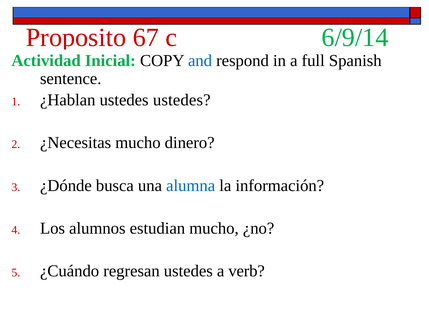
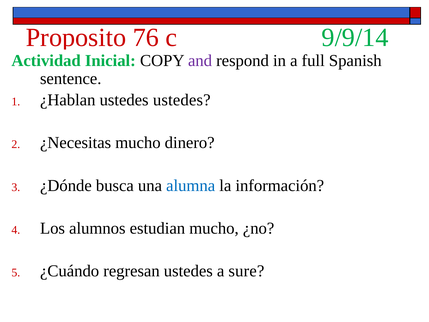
67: 67 -> 76
6/9/14: 6/9/14 -> 9/9/14
and colour: blue -> purple
verb: verb -> sure
